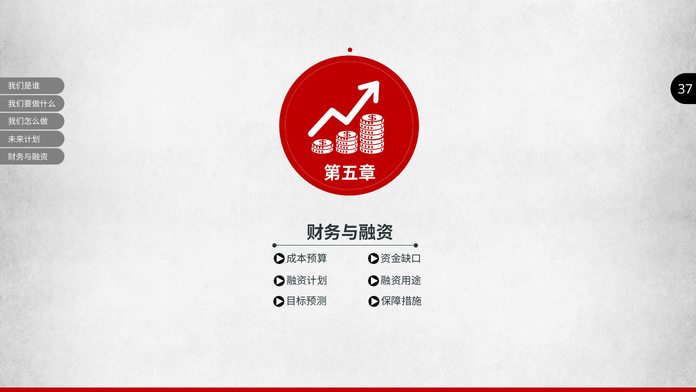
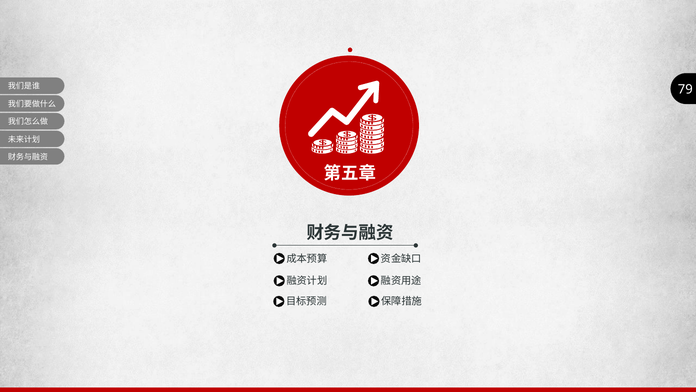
37: 37 -> 79
